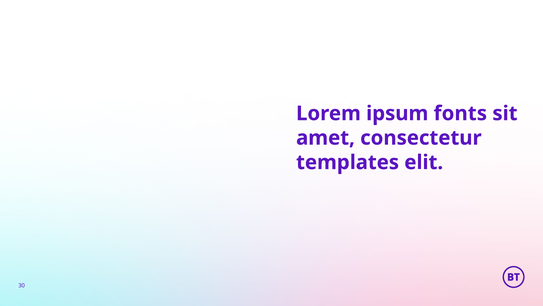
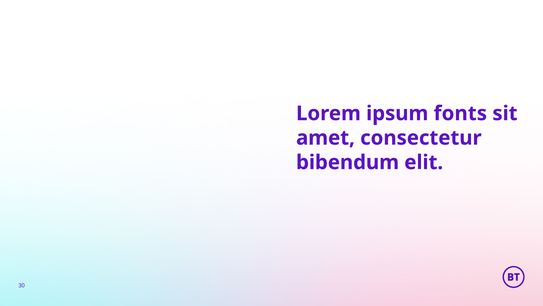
templates: templates -> bibendum
